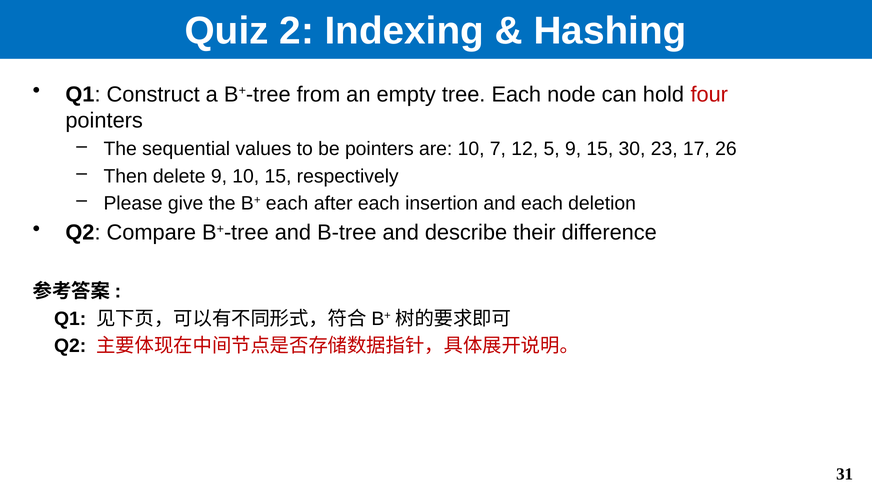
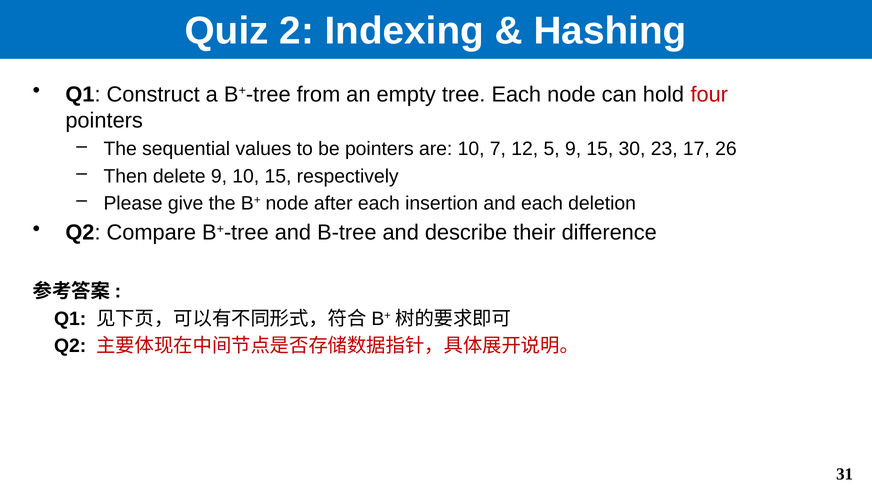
B+ each: each -> node
